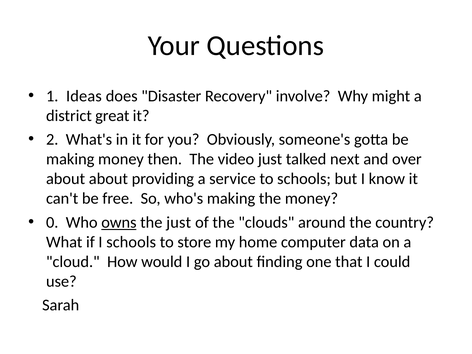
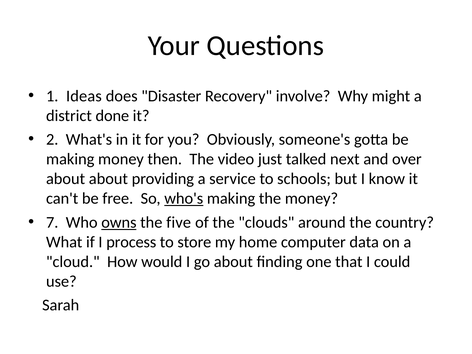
great: great -> done
who's underline: none -> present
0: 0 -> 7
the just: just -> five
I schools: schools -> process
